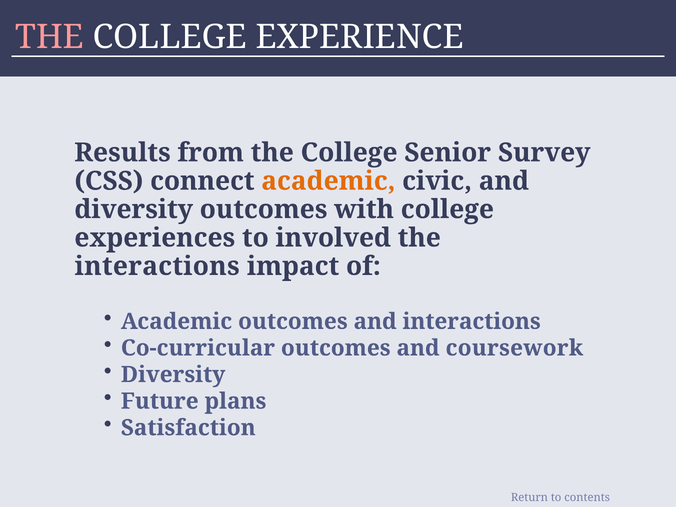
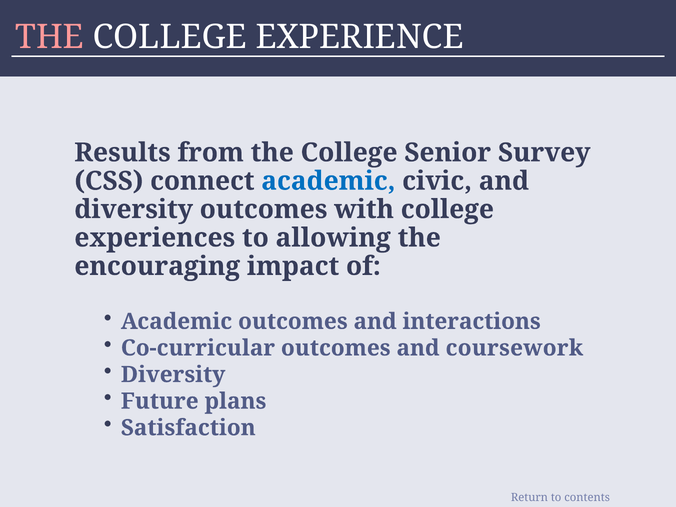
academic at (328, 181) colour: orange -> blue
involved: involved -> allowing
interactions at (157, 266): interactions -> encouraging
